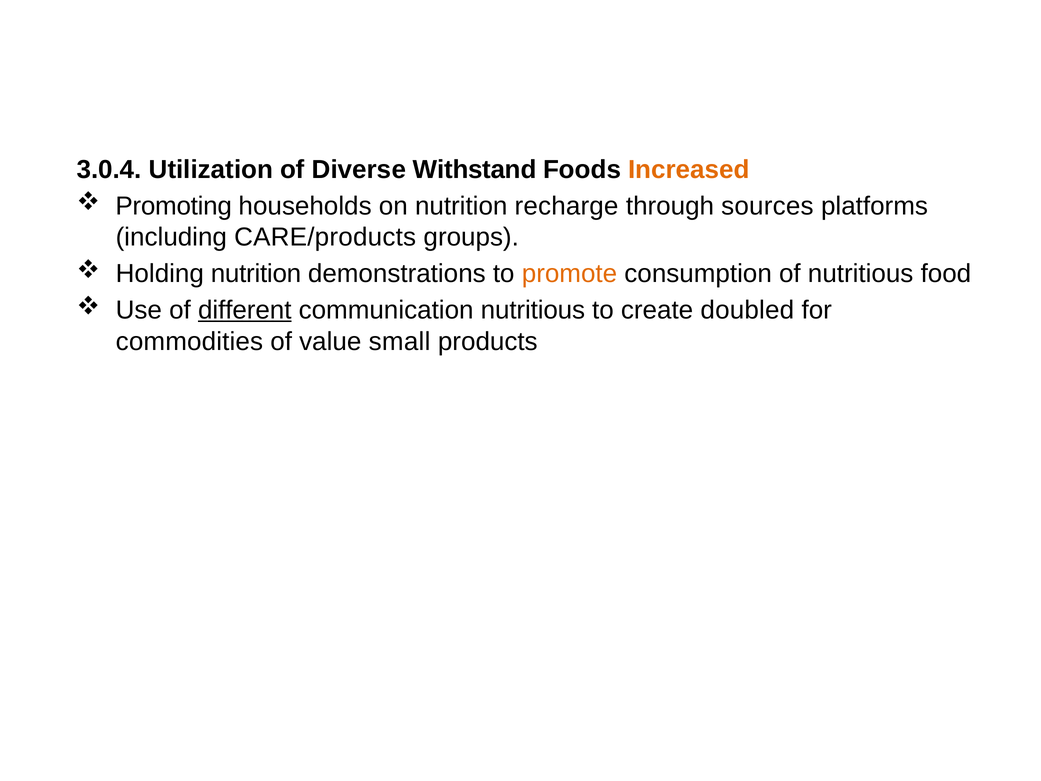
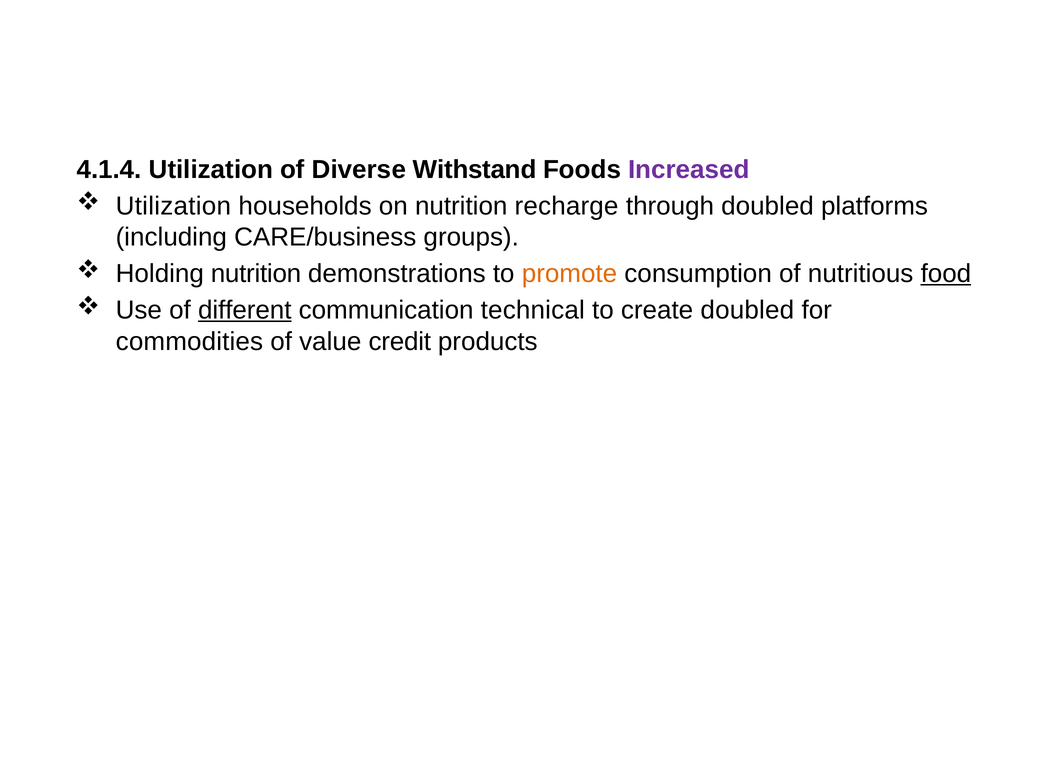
3.0.4: 3.0.4 -> 4.1.4
Increased colour: orange -> purple
Promoting at (174, 206): Promoting -> Utilization
through sources: sources -> doubled
CARE/products: CARE/products -> CARE/business
food underline: none -> present
communication nutritious: nutritious -> technical
small: small -> credit
